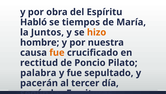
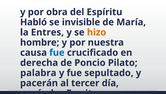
tiempos: tiempos -> invisible
Juntos: Juntos -> Entres
fue at (57, 52) colour: orange -> blue
rectitud: rectitud -> derecha
